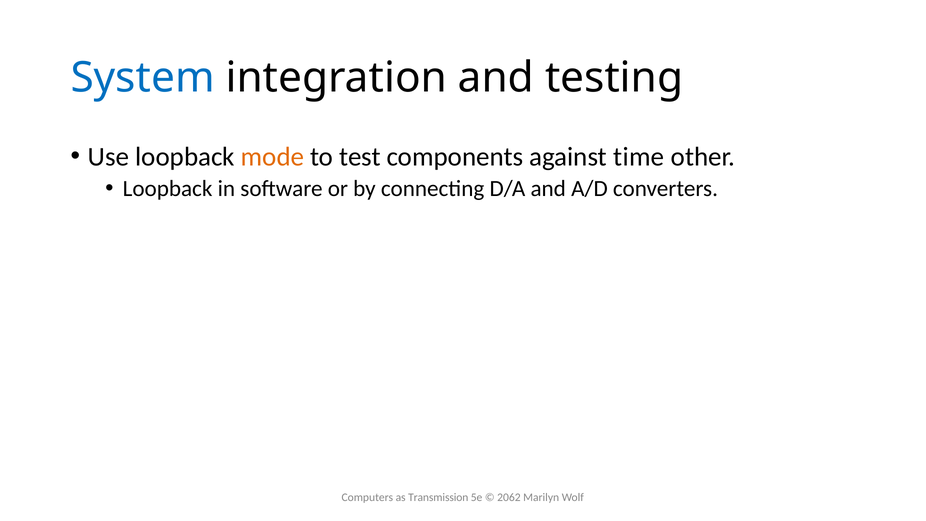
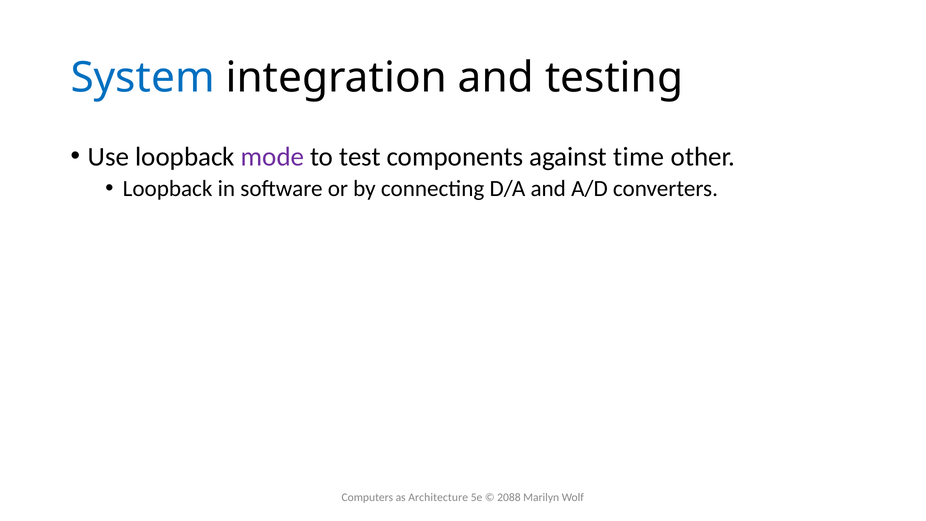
mode colour: orange -> purple
Transmission: Transmission -> Architecture
2062: 2062 -> 2088
